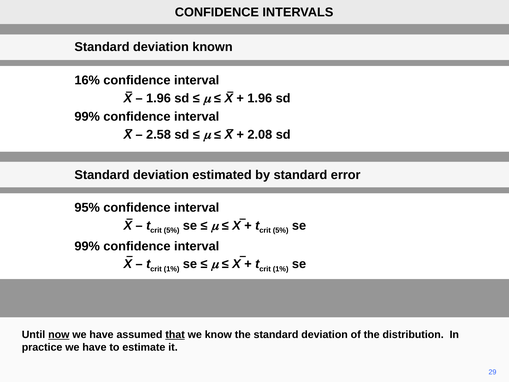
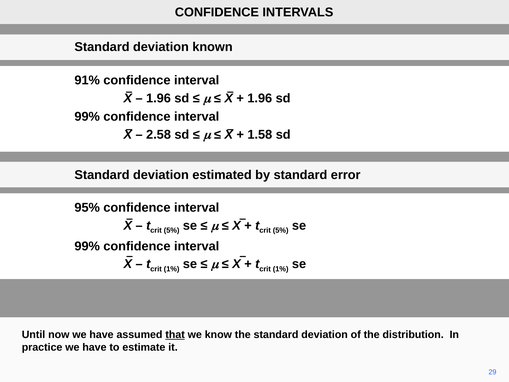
16%: 16% -> 91%
2.08: 2.08 -> 1.58
now underline: present -> none
